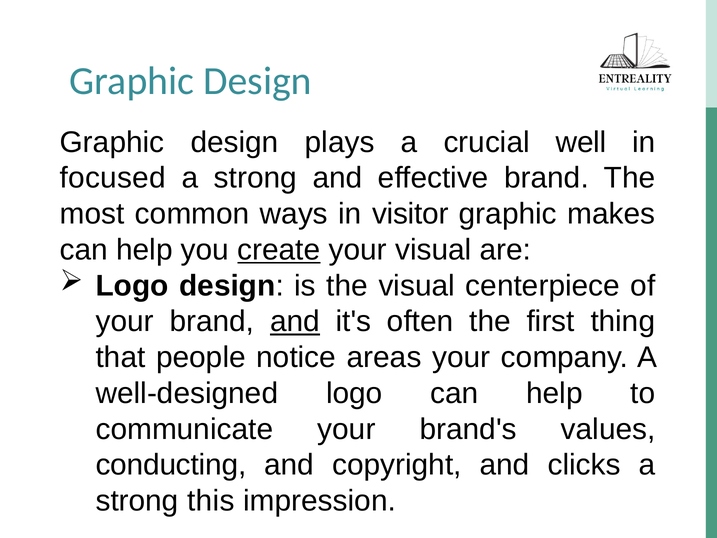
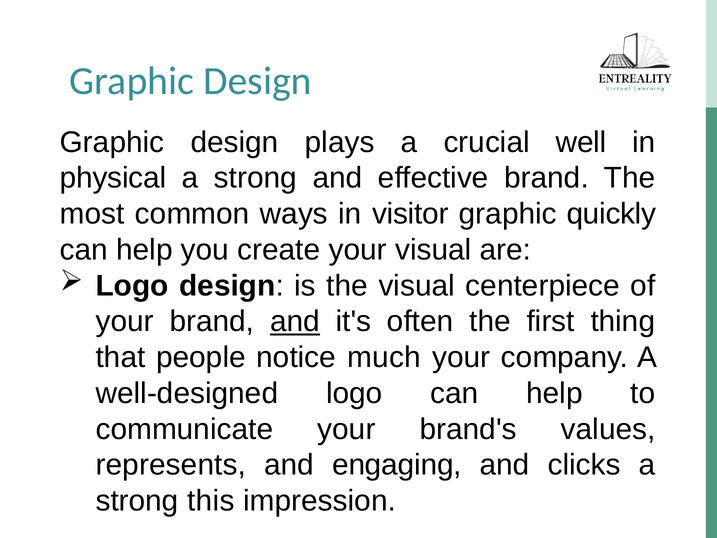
focused: focused -> physical
makes: makes -> quickly
create underline: present -> none
areas: areas -> much
conducting: conducting -> represents
copyright: copyright -> engaging
